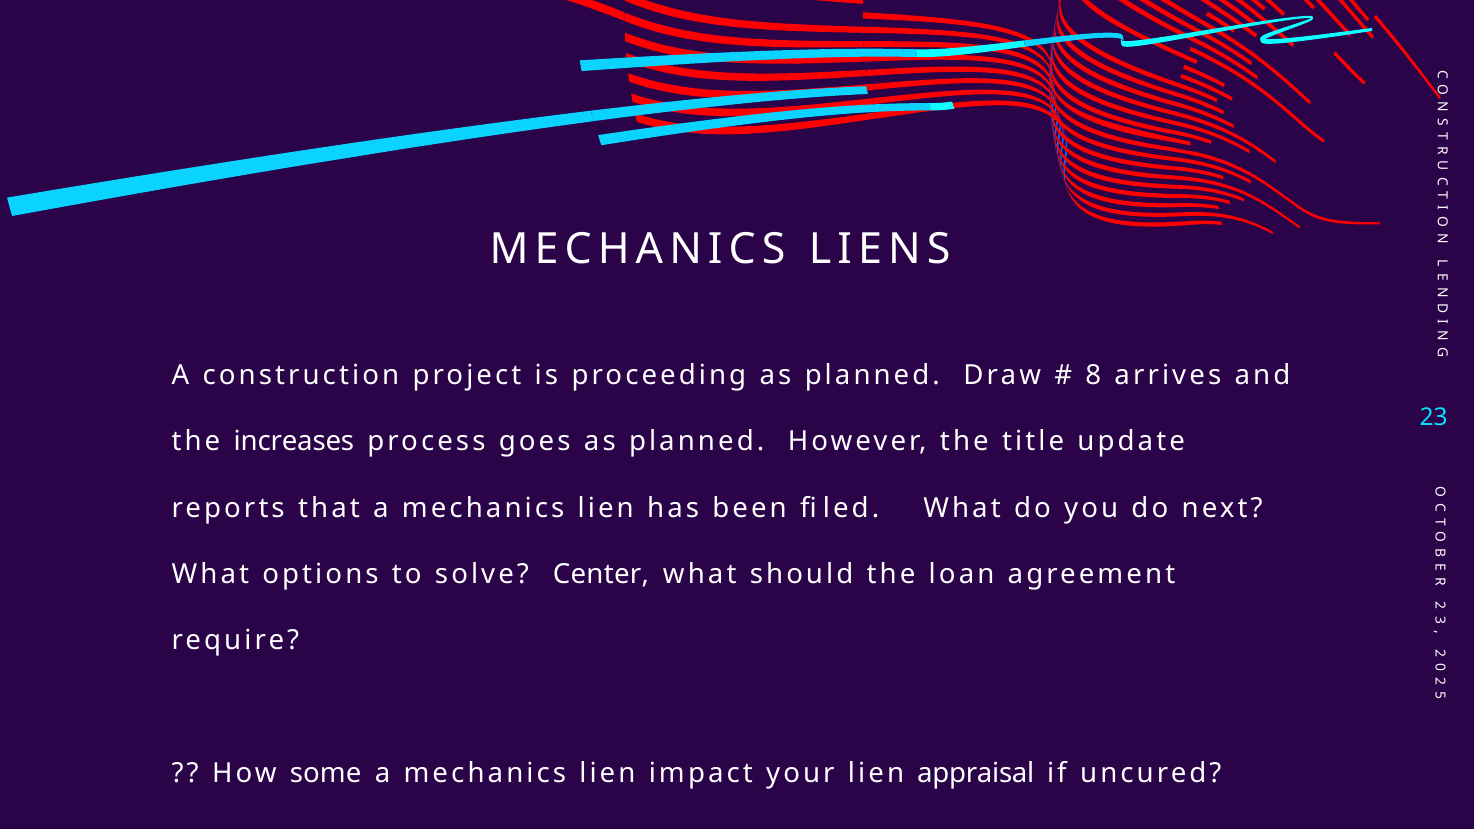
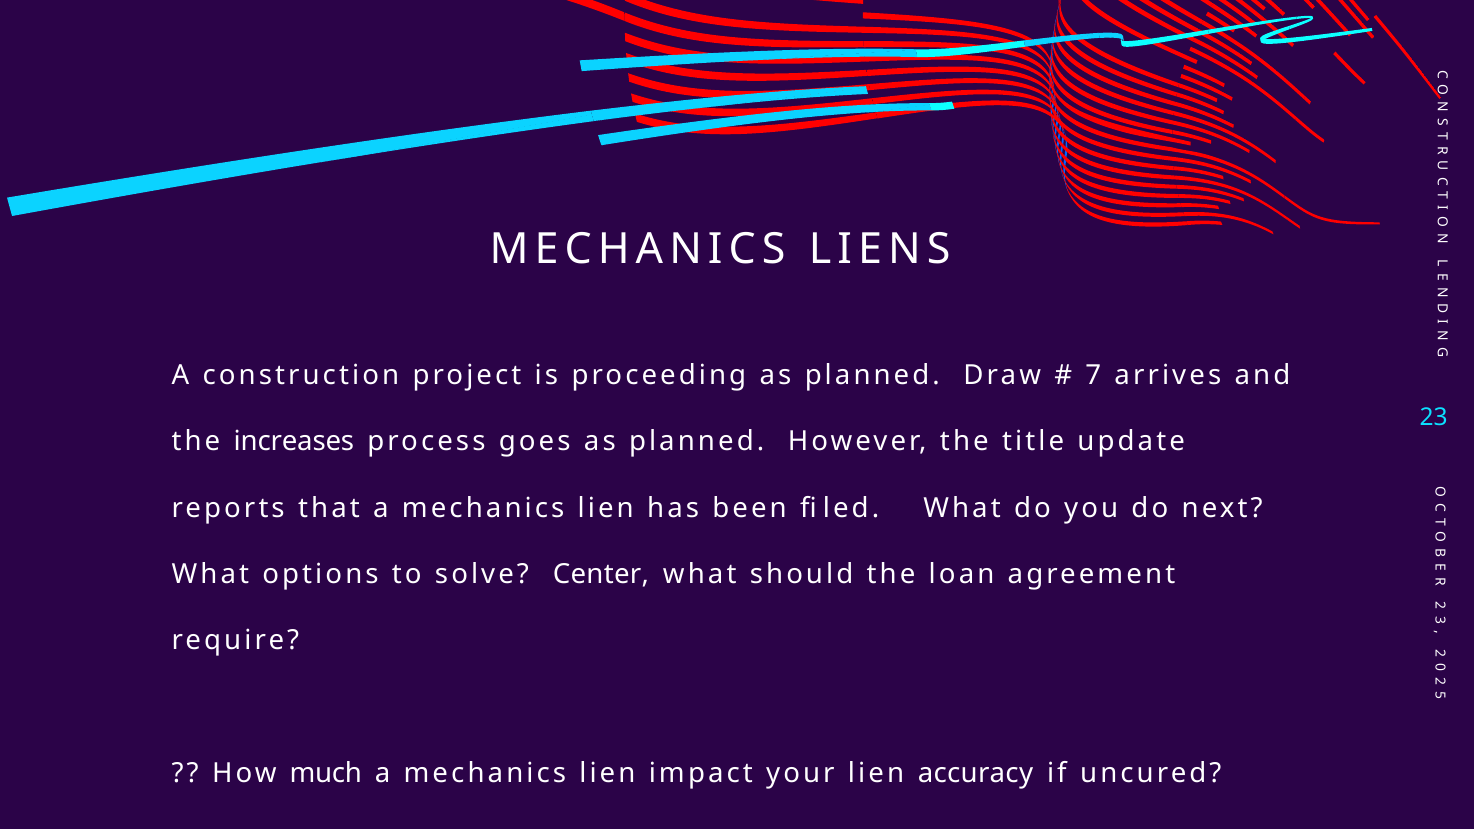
8: 8 -> 7
some: some -> much
appraisal: appraisal -> accuracy
